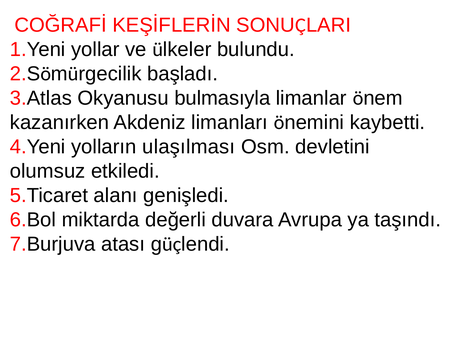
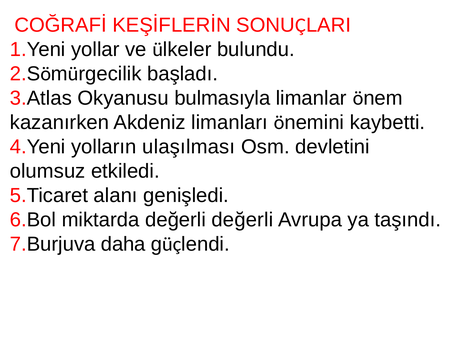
değerli duvara: duvara -> değerli
atası: atası -> daha
